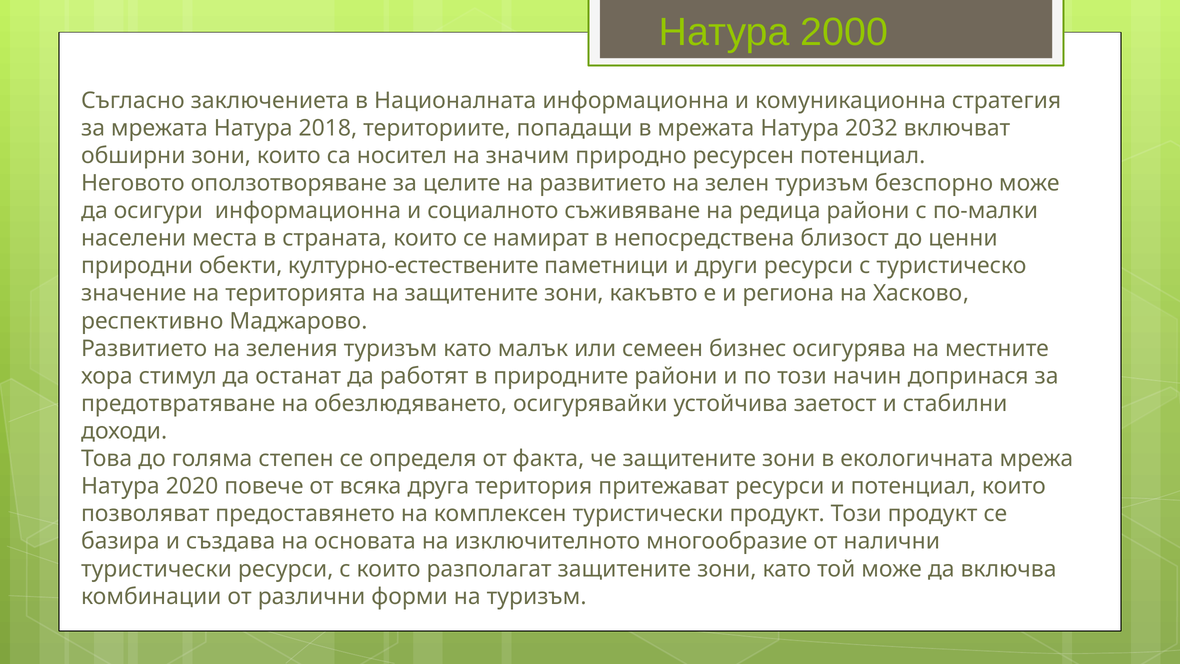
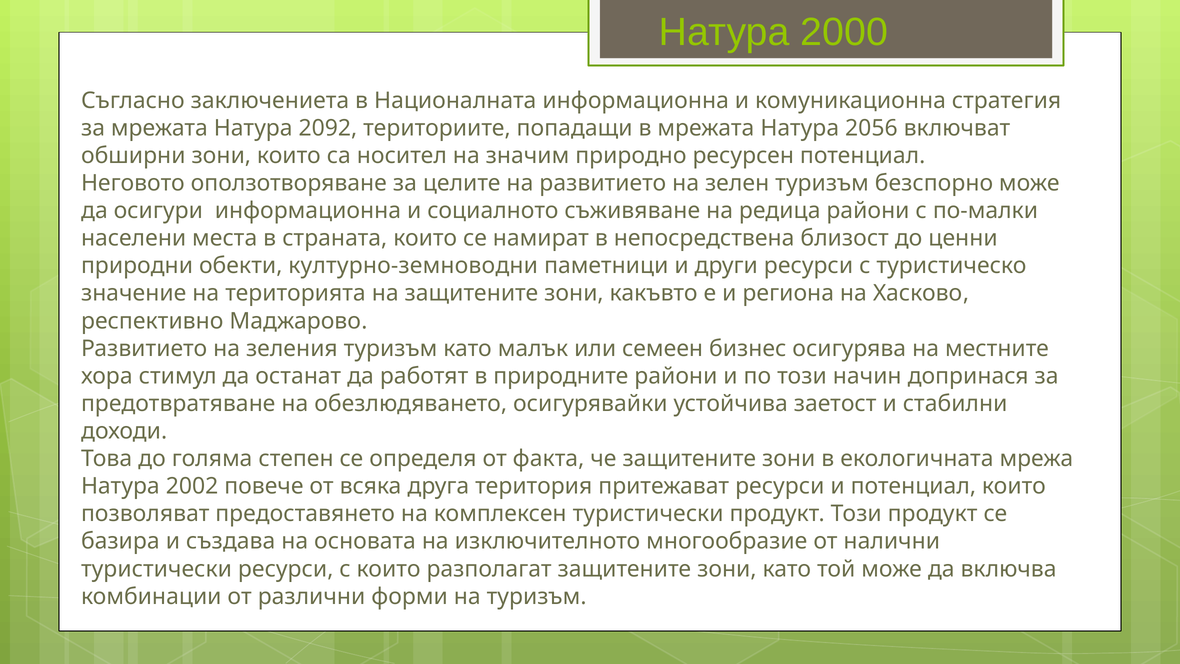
2018: 2018 -> 2092
2032: 2032 -> 2056
културно-естествените: културно-естествените -> културно-земноводни
2020: 2020 -> 2002
